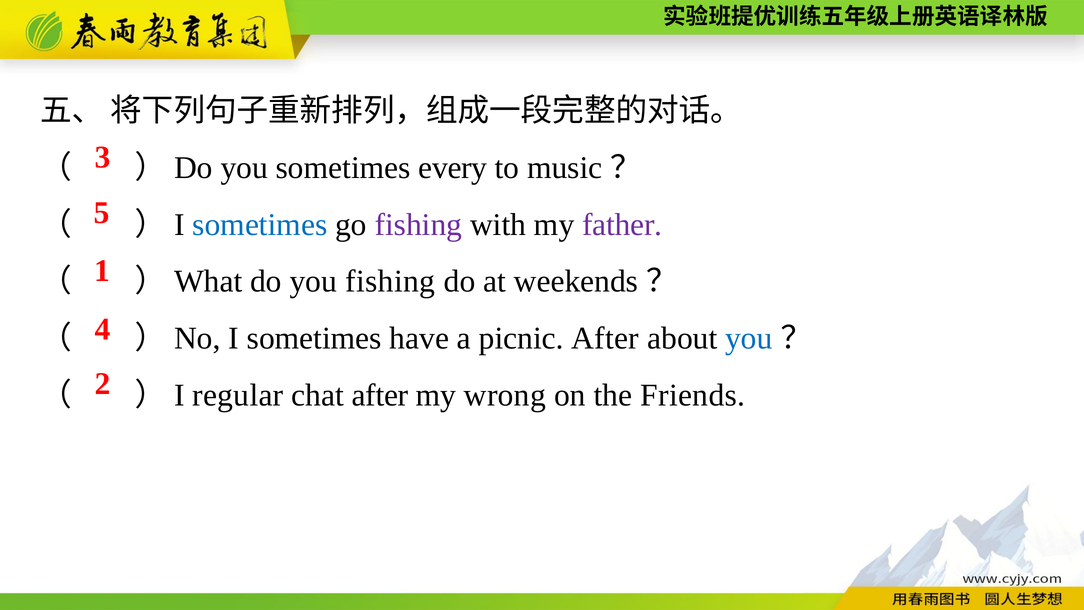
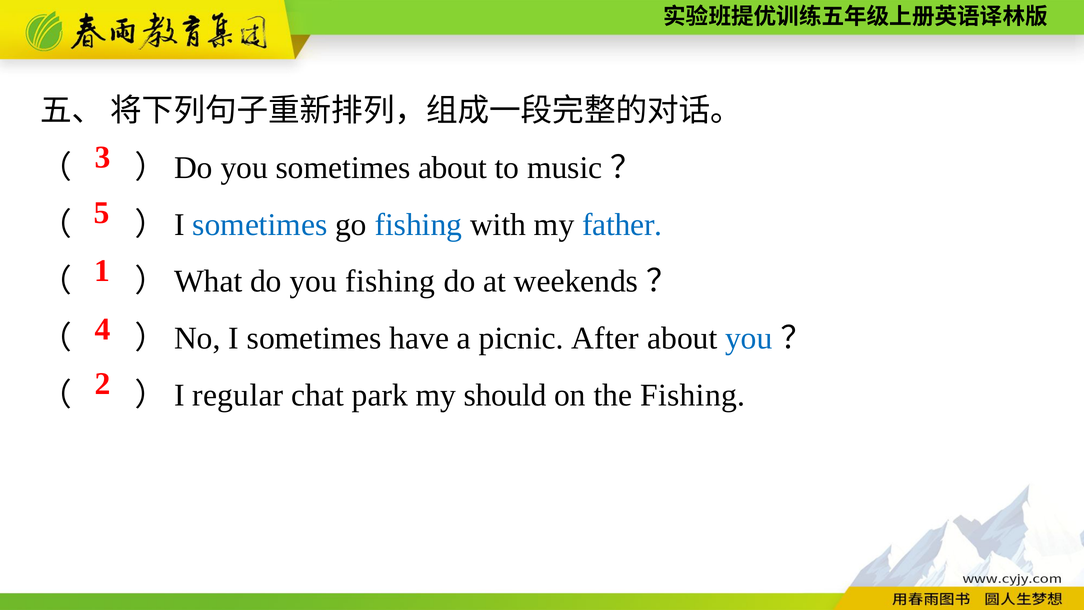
sometimes every: every -> about
fishing at (418, 225) colour: purple -> blue
father colour: purple -> blue
chat after: after -> park
wrong: wrong -> should
the Friends: Friends -> Fishing
